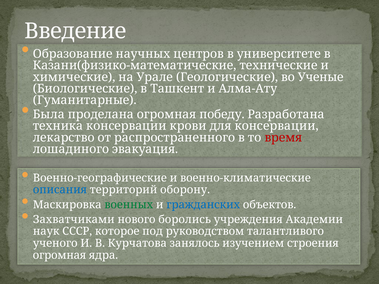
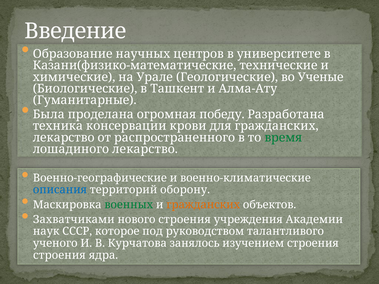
для консервации: консервации -> гражданских
время colour: red -> green
лошадиного эвакуация: эвакуация -> лекарство
гражданских at (203, 205) colour: blue -> orange
нового боролись: боролись -> строения
огромная at (60, 255): огромная -> строения
